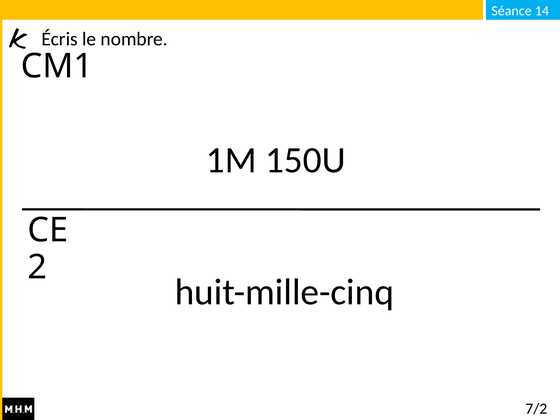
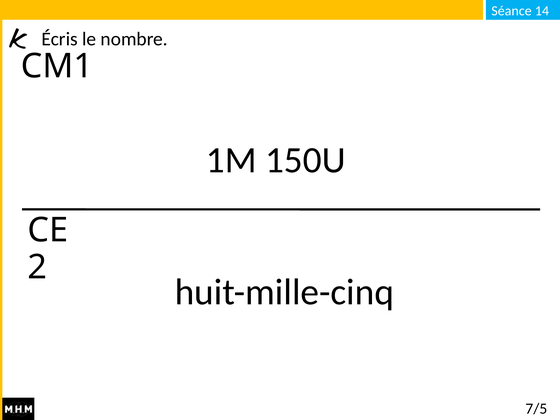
7/2: 7/2 -> 7/5
